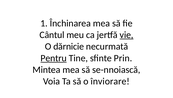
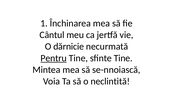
vie underline: present -> none
sfinte Prin: Prin -> Tine
înviorare: înviorare -> neclintită
